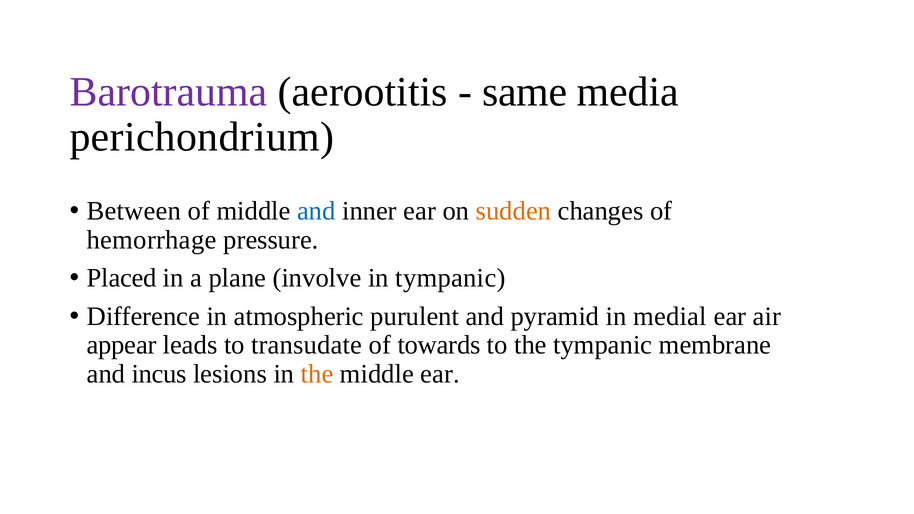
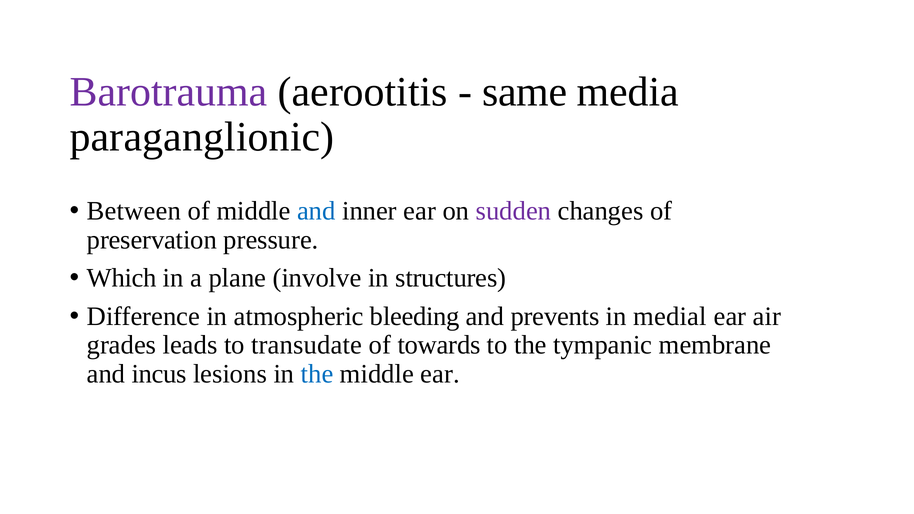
perichondrium: perichondrium -> paraganglionic
sudden colour: orange -> purple
hemorrhage: hemorrhage -> preservation
Placed: Placed -> Which
in tympanic: tympanic -> structures
purulent: purulent -> bleeding
pyramid: pyramid -> prevents
appear: appear -> grades
the at (317, 374) colour: orange -> blue
